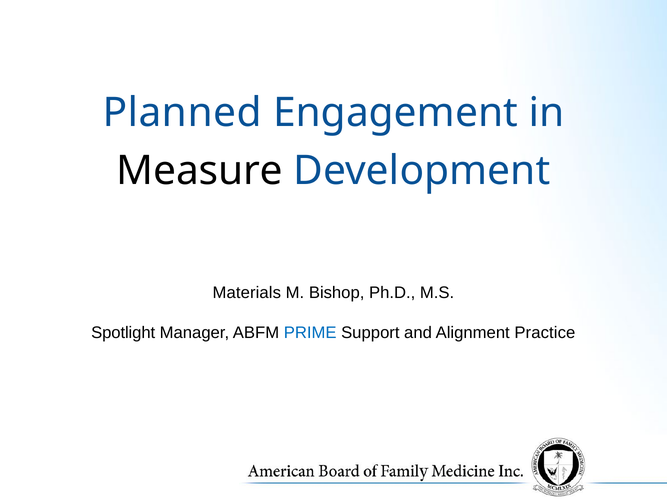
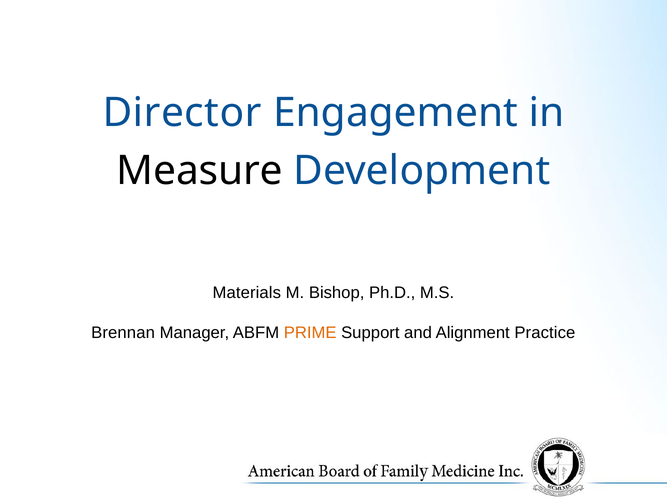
Planned: Planned -> Director
Spotlight: Spotlight -> Brennan
PRIME colour: blue -> orange
